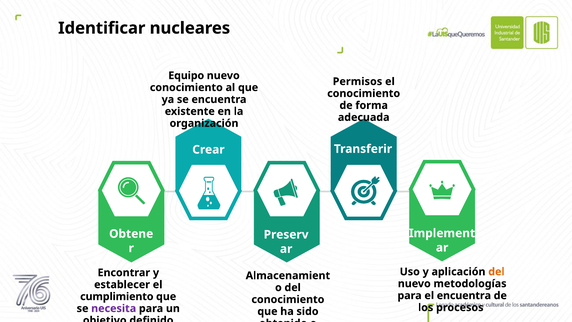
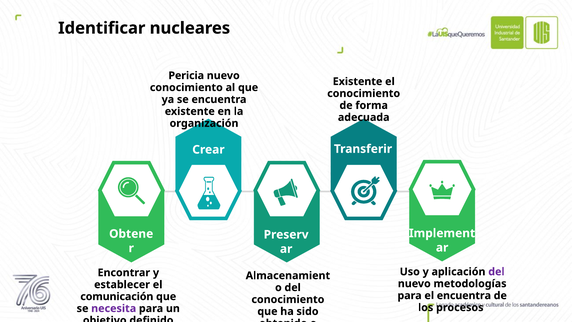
Equipo: Equipo -> Pericia
Permisos at (357, 81): Permisos -> Existente
del at (496, 272) colour: orange -> purple
cumplimiento: cumplimiento -> comunicación
